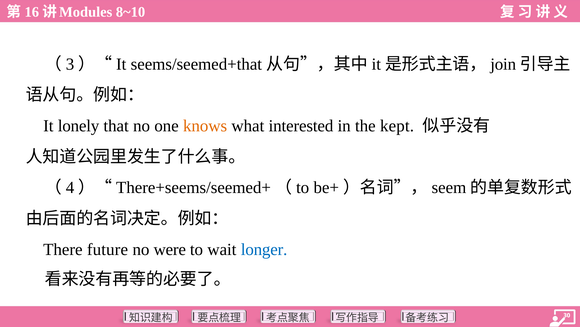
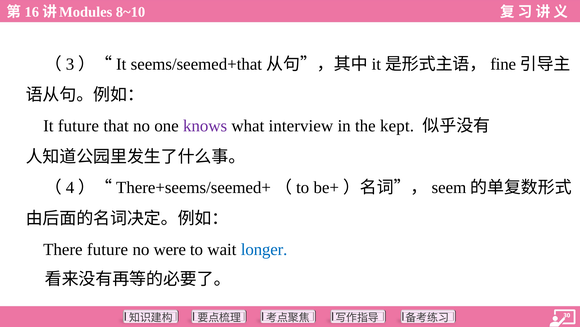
join: join -> fine
It lonely: lonely -> future
knows colour: orange -> purple
interested: interested -> interview
